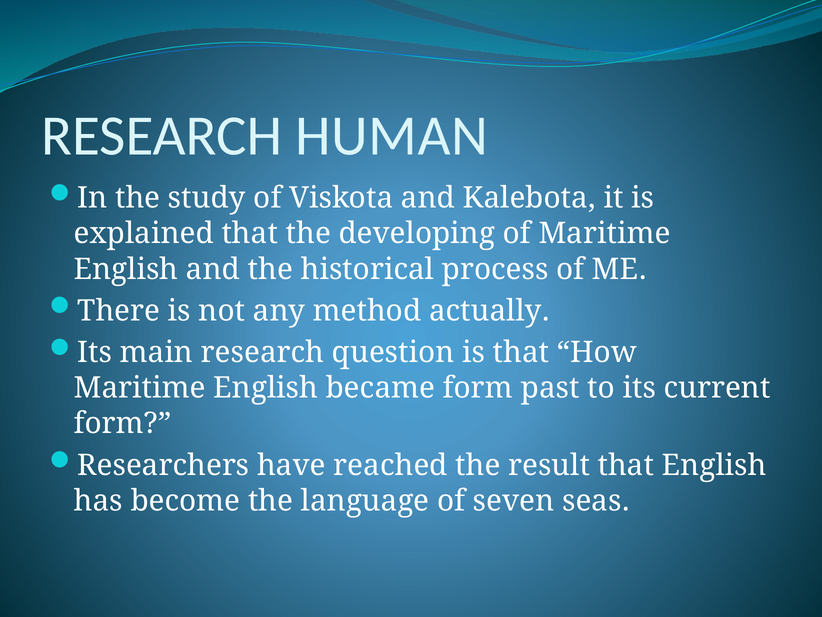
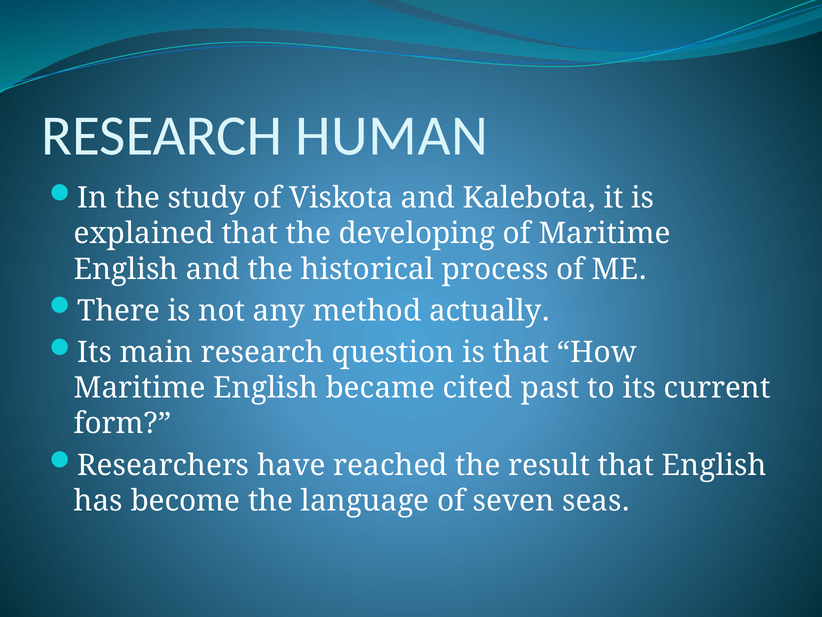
became form: form -> cited
